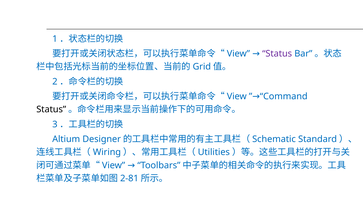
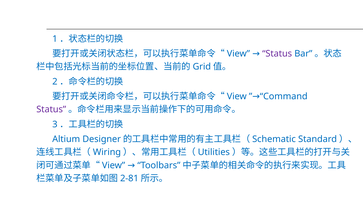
Status at (51, 110) colour: black -> purple
